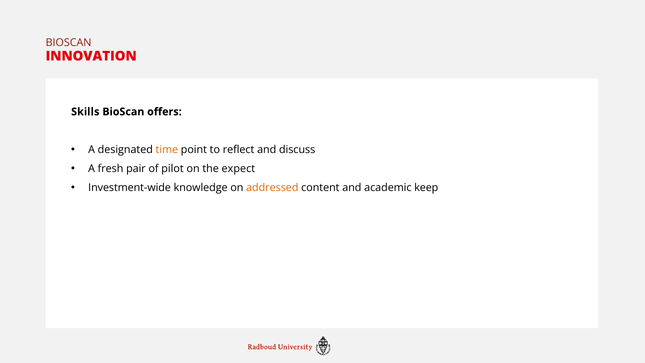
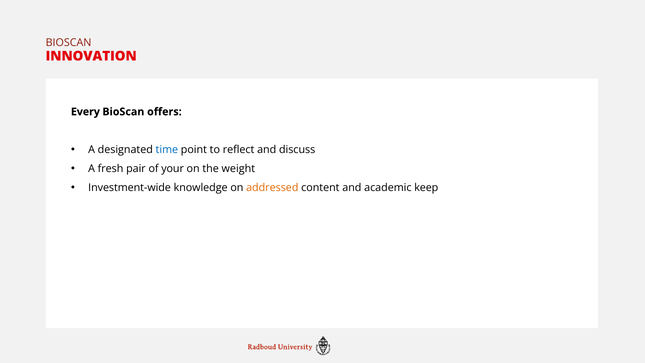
Skills: Skills -> Every
time colour: orange -> blue
pilot: pilot -> your
expect: expect -> weight
